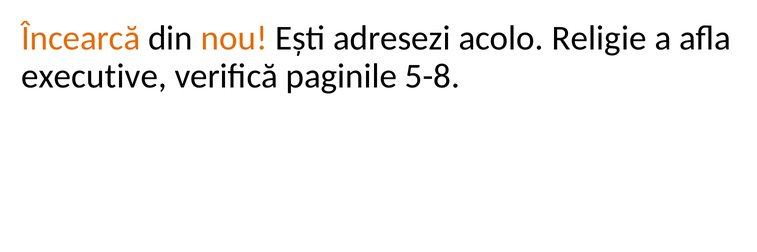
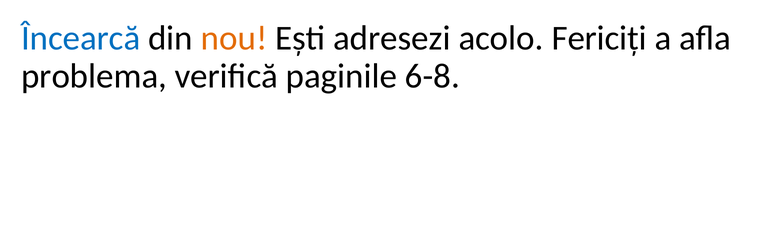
Încearcă colour: orange -> blue
Religie: Religie -> Fericiți
executive: executive -> problema
5-8: 5-8 -> 6-8
